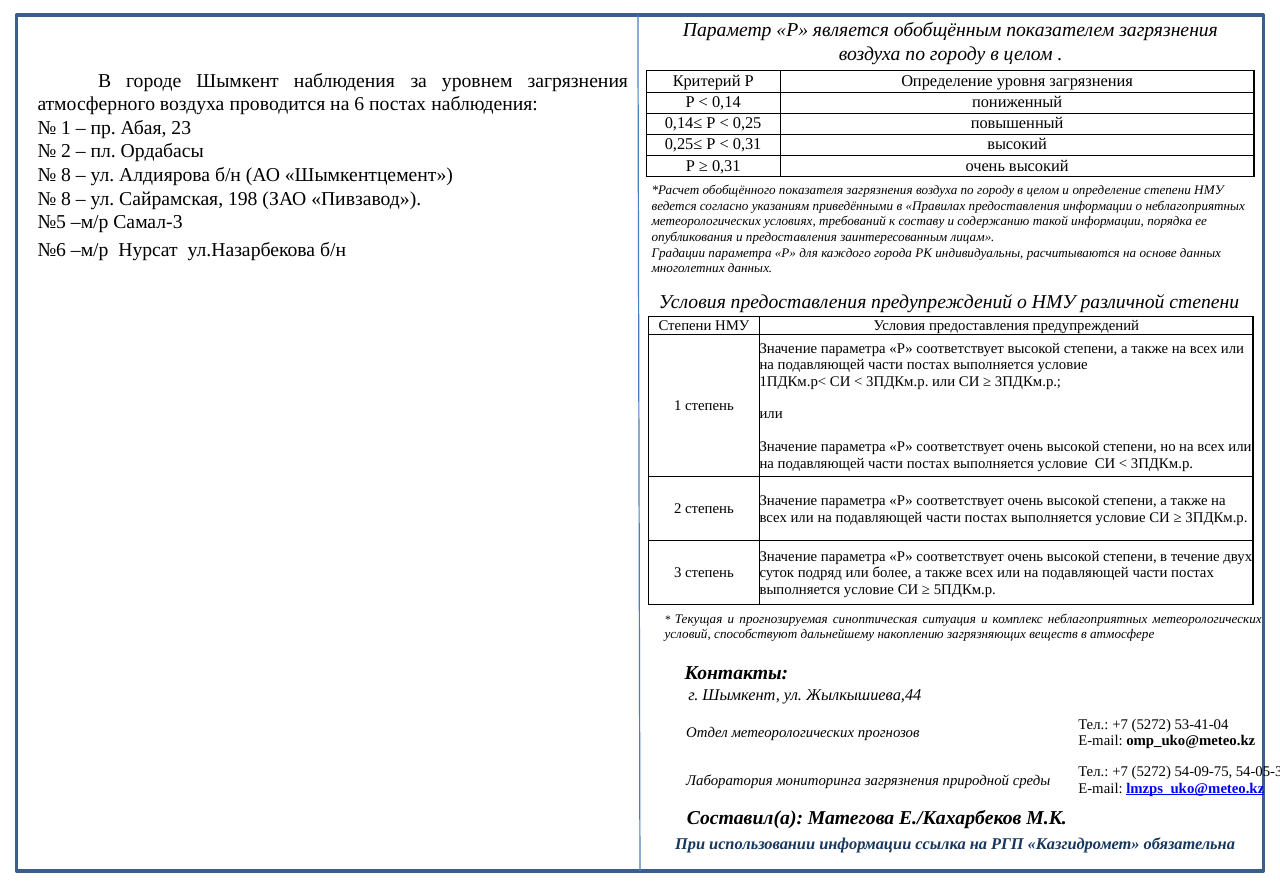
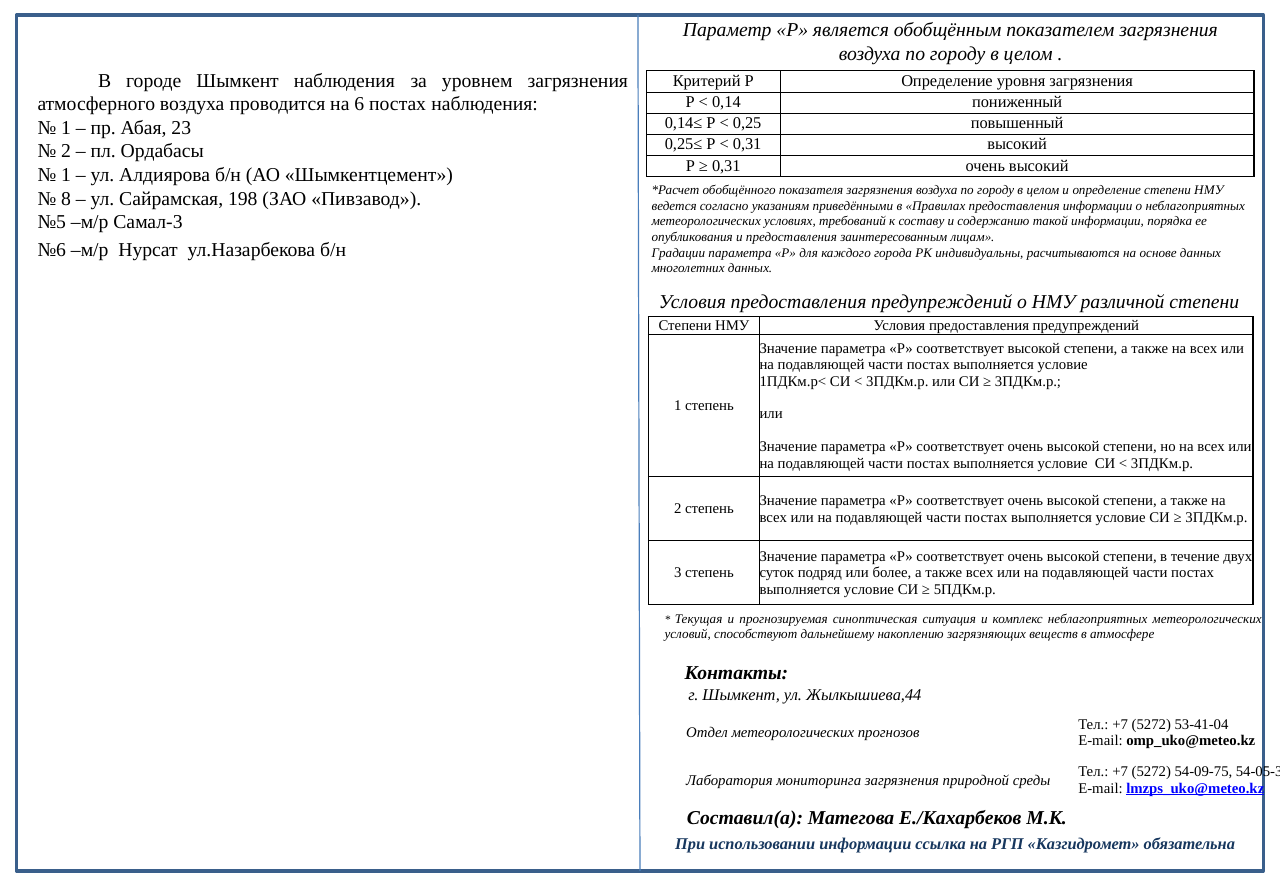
8 at (66, 175): 8 -> 1
